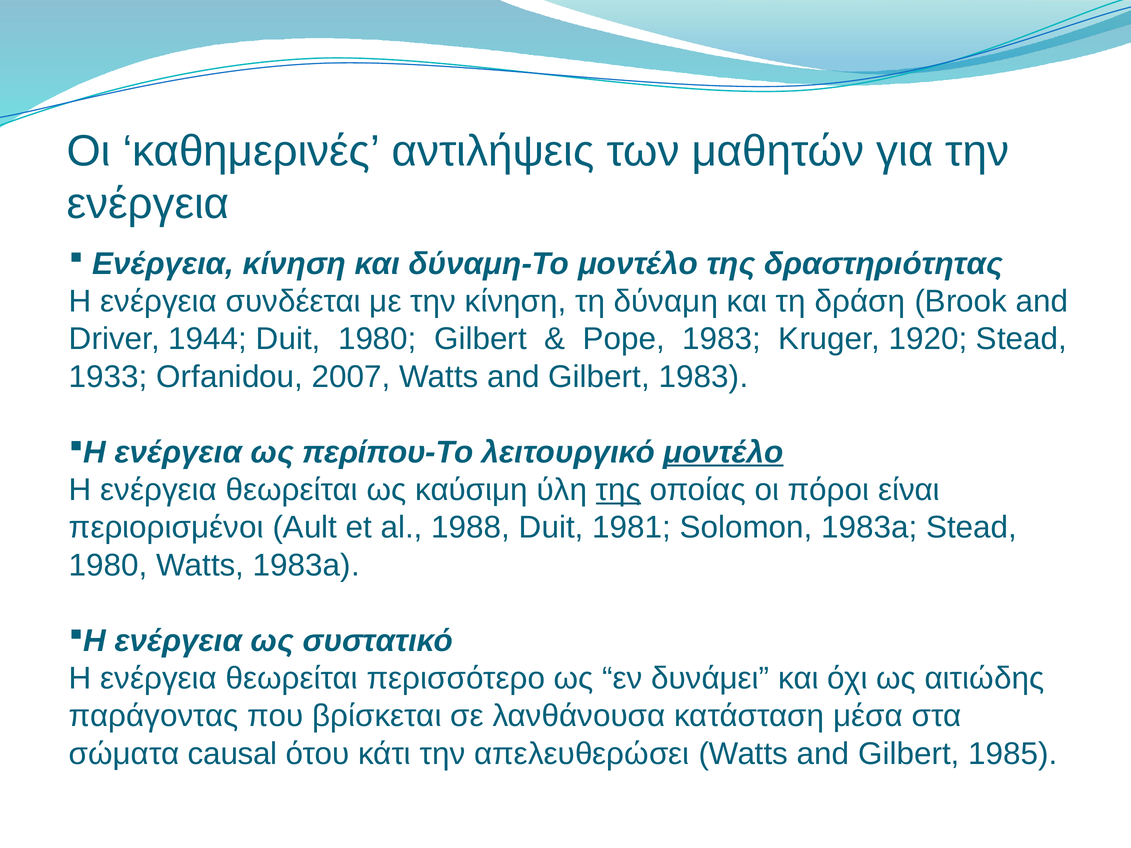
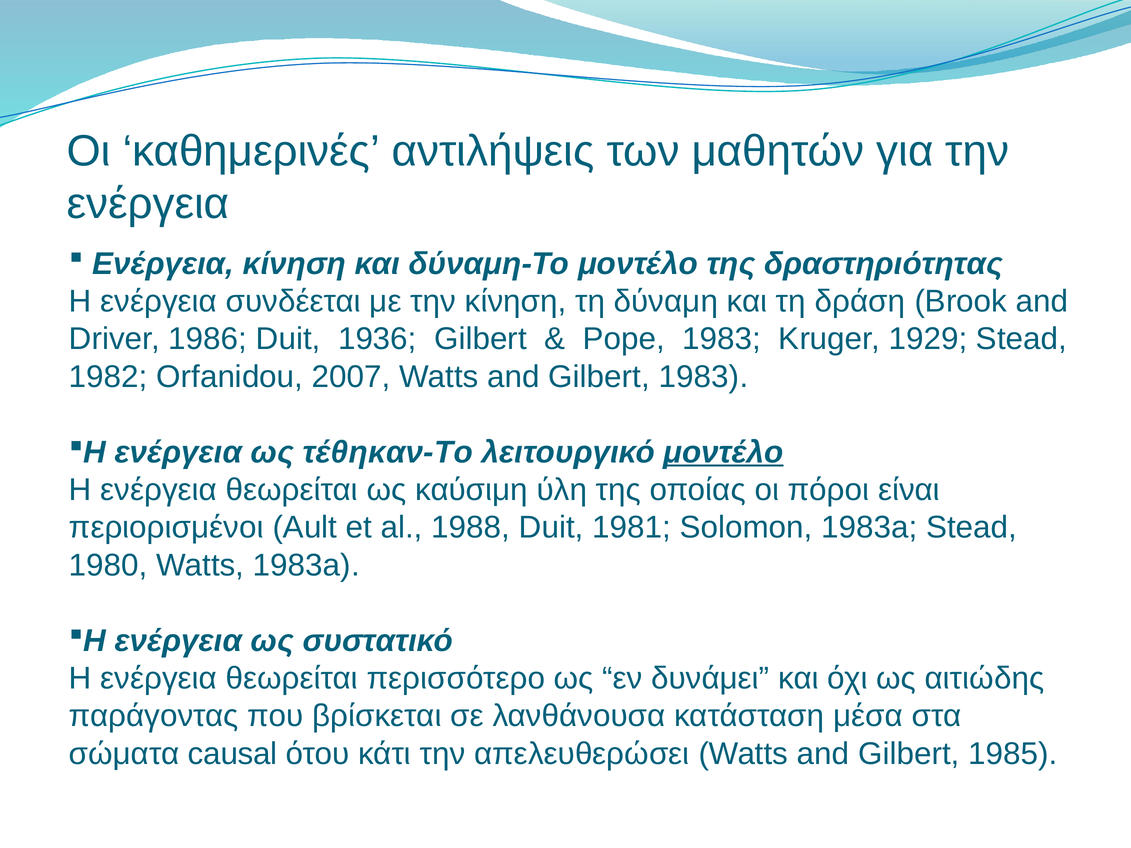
1944: 1944 -> 1986
Duit 1980: 1980 -> 1936
1920: 1920 -> 1929
1933: 1933 -> 1982
περίπου-Το: περίπου-Το -> τέθηκαν-Το
της at (618, 490) underline: present -> none
